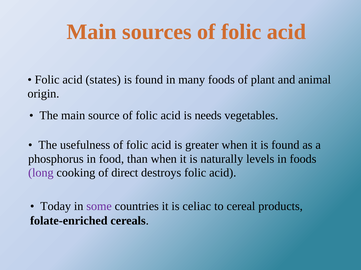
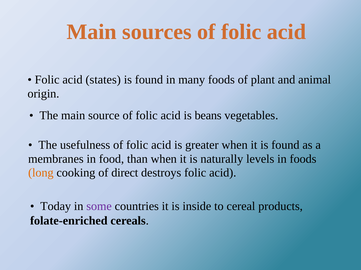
needs: needs -> beans
phosphorus: phosphorus -> membranes
long colour: purple -> orange
celiac: celiac -> inside
